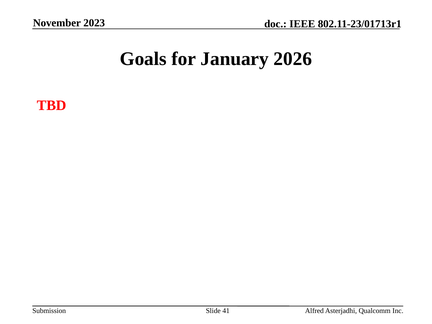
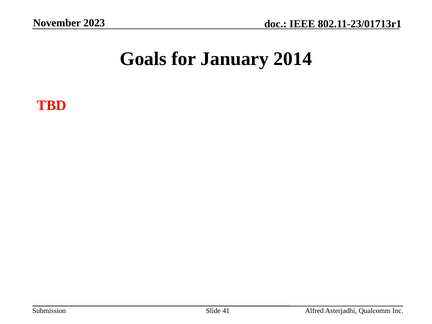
2026: 2026 -> 2014
